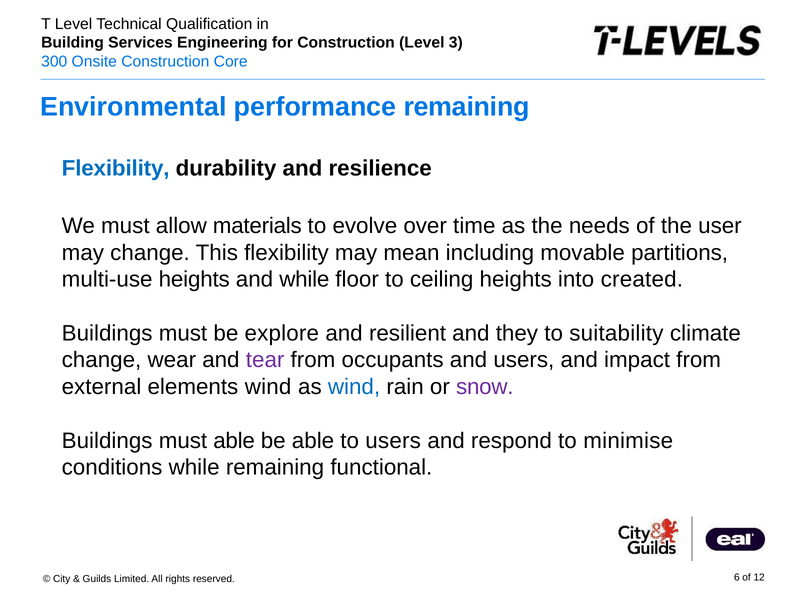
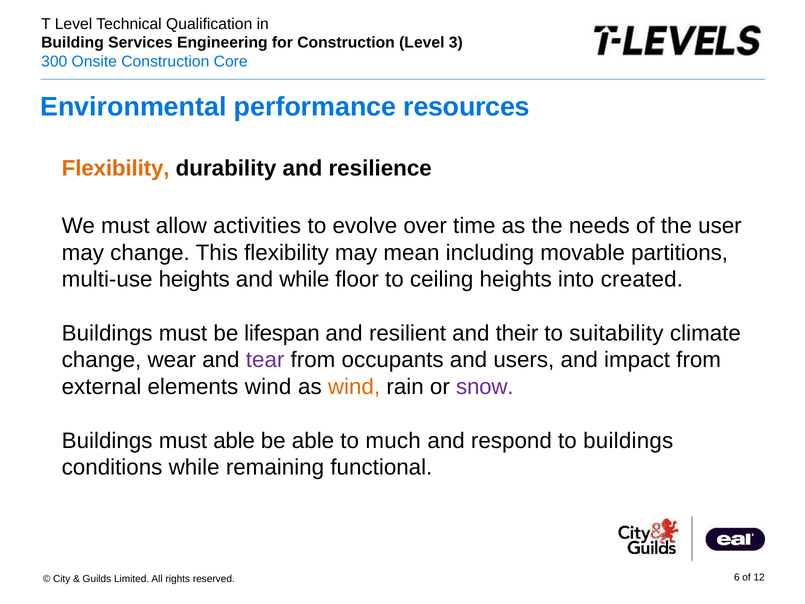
performance remaining: remaining -> resources
Flexibility at (116, 168) colour: blue -> orange
materials: materials -> activities
explore: explore -> lifespan
they: they -> their
wind at (354, 387) colour: blue -> orange
to users: users -> much
to minimise: minimise -> buildings
